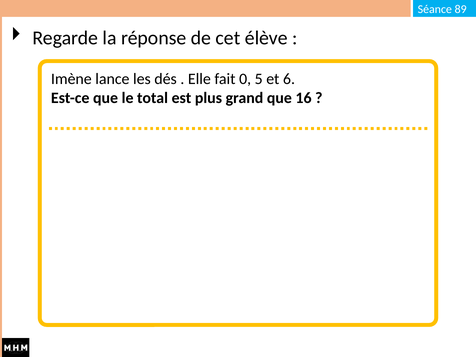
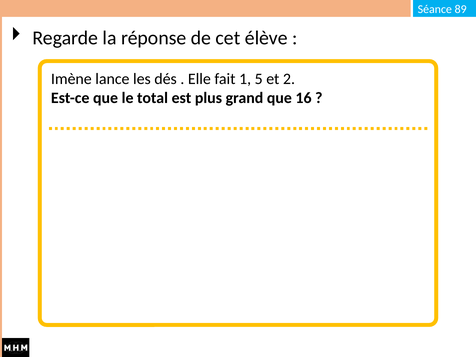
0: 0 -> 1
6: 6 -> 2
